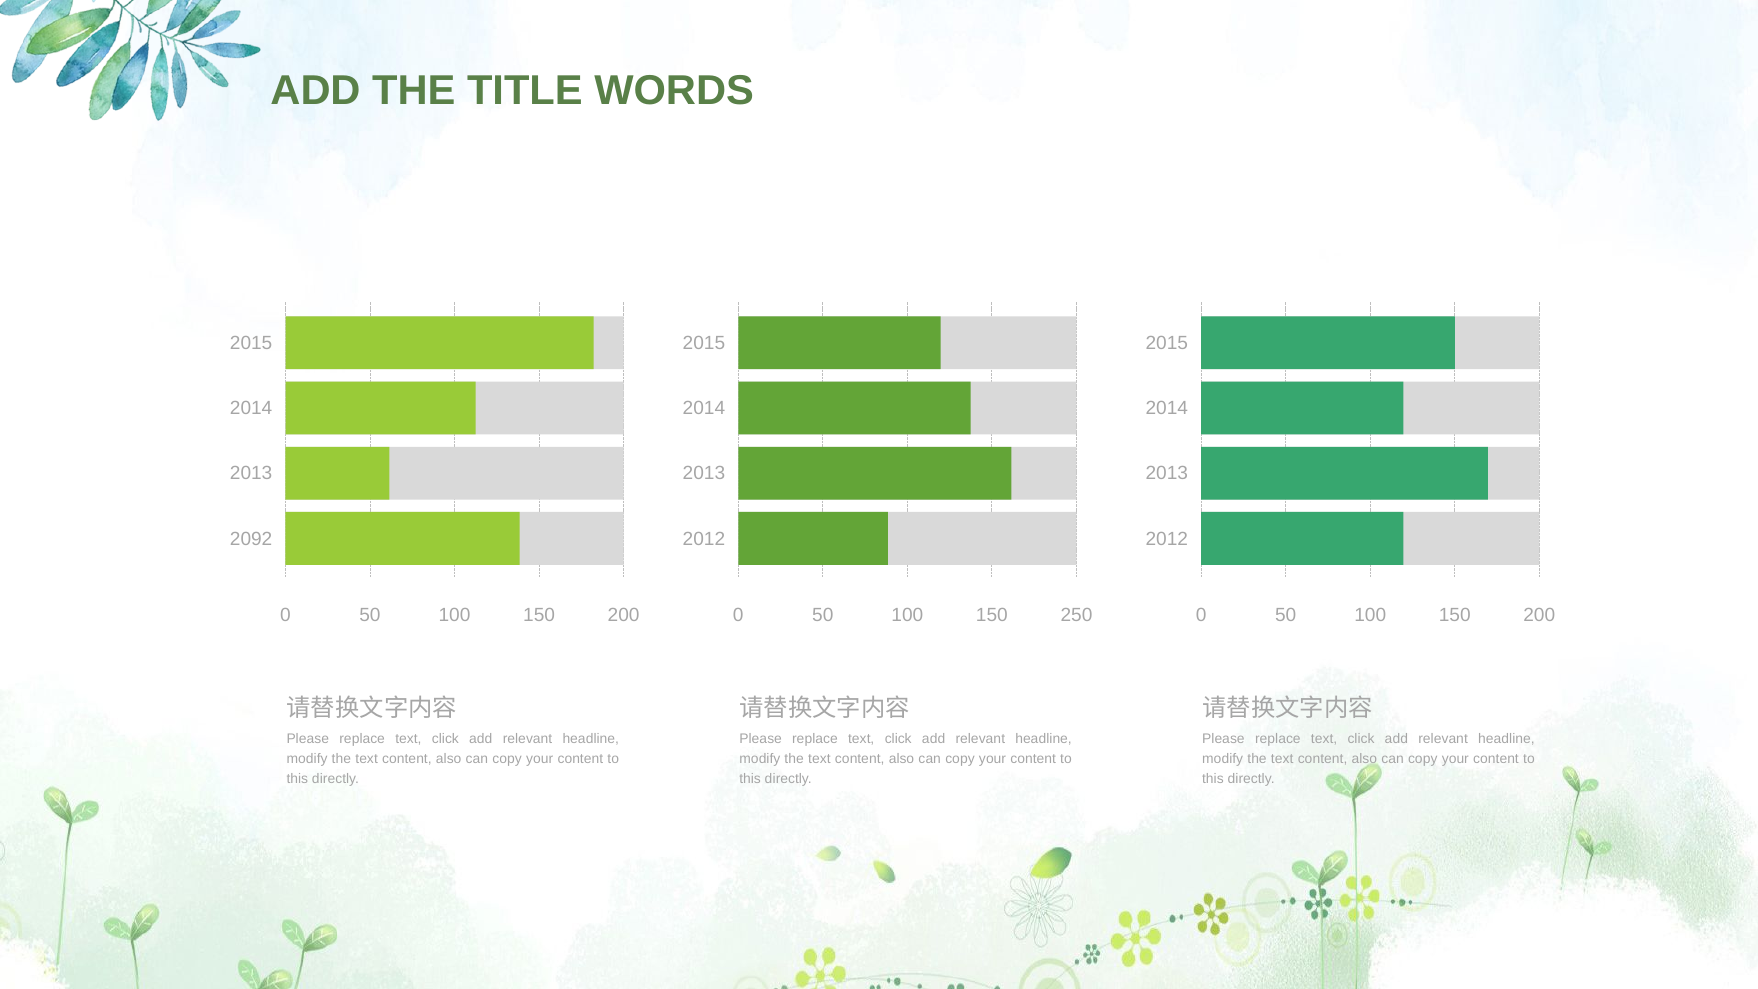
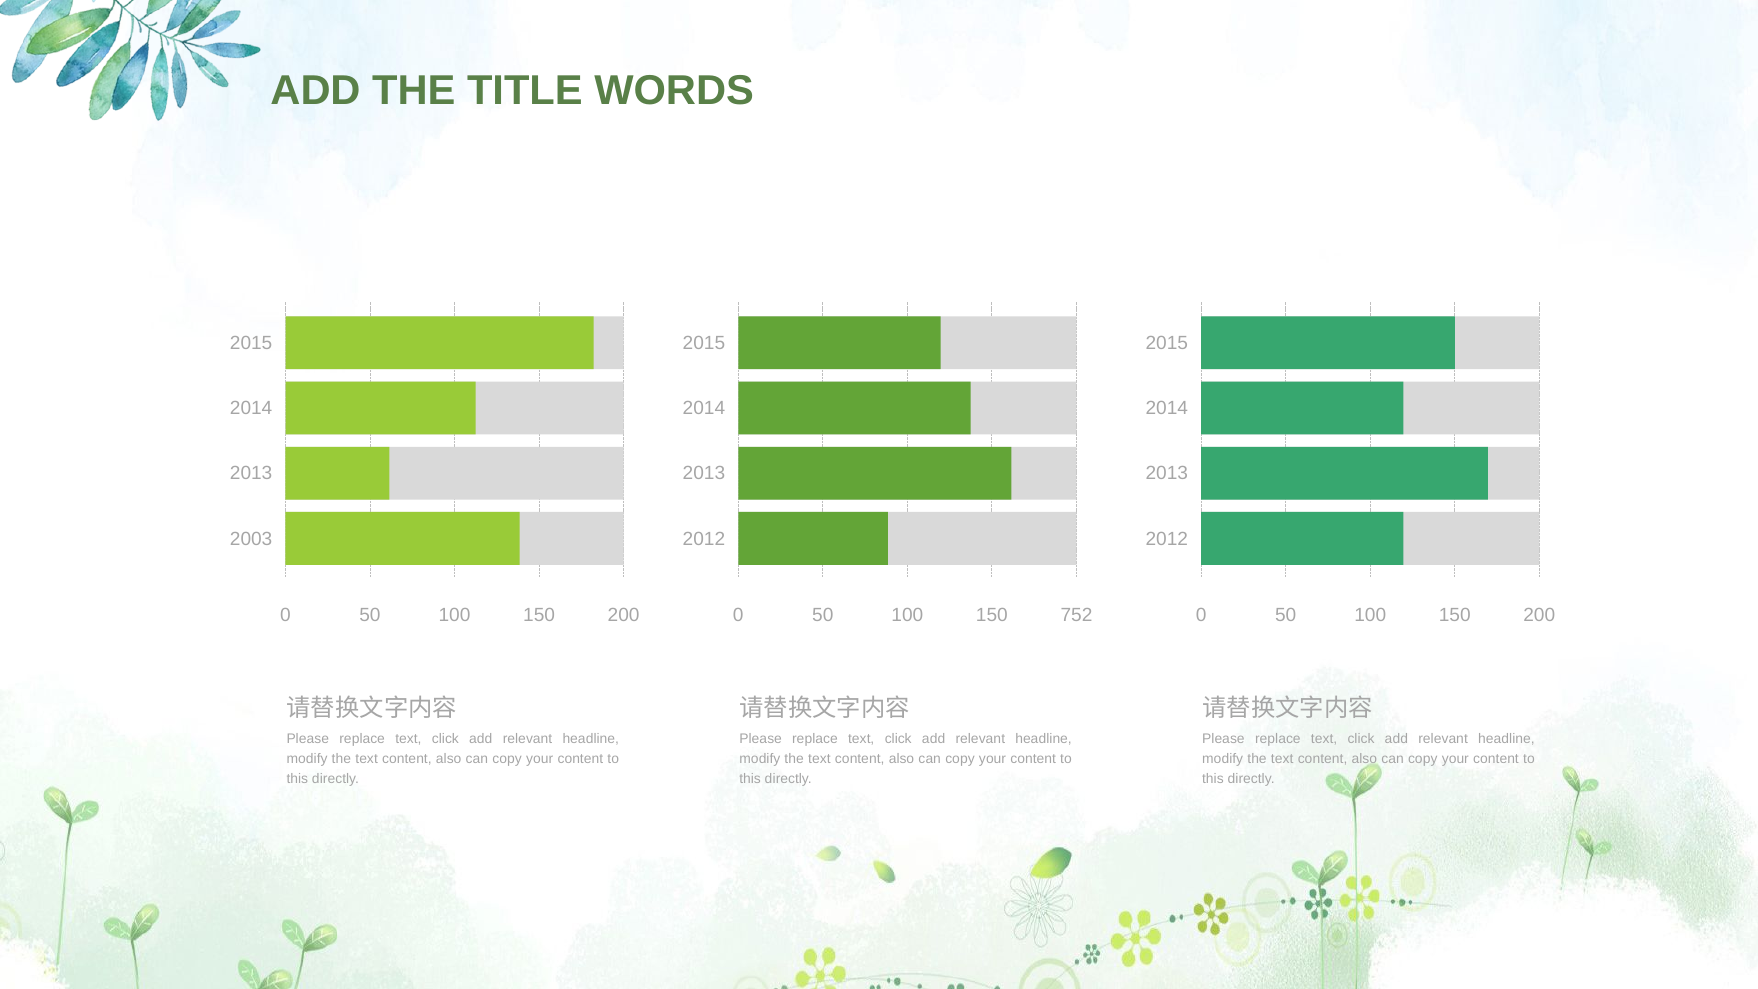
2092: 2092 -> 2003
250: 250 -> 752
